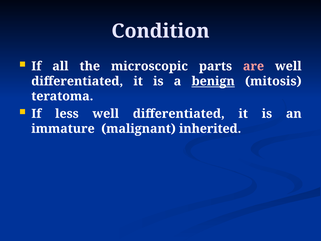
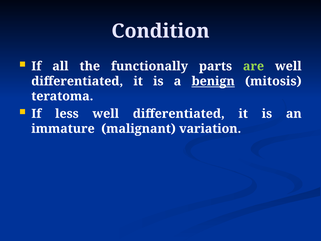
microscopic: microscopic -> functionally
are colour: pink -> light green
inherited: inherited -> variation
